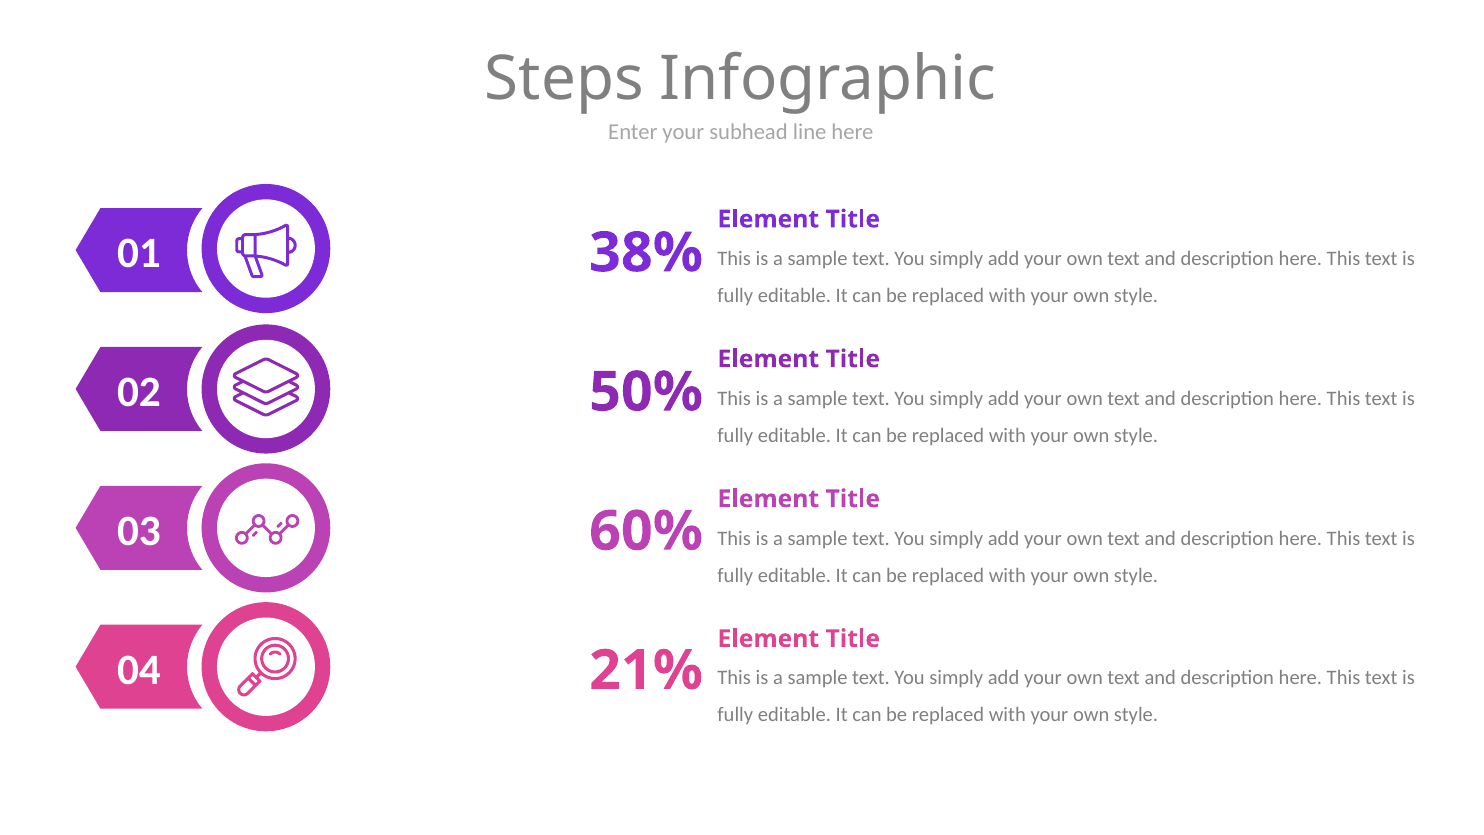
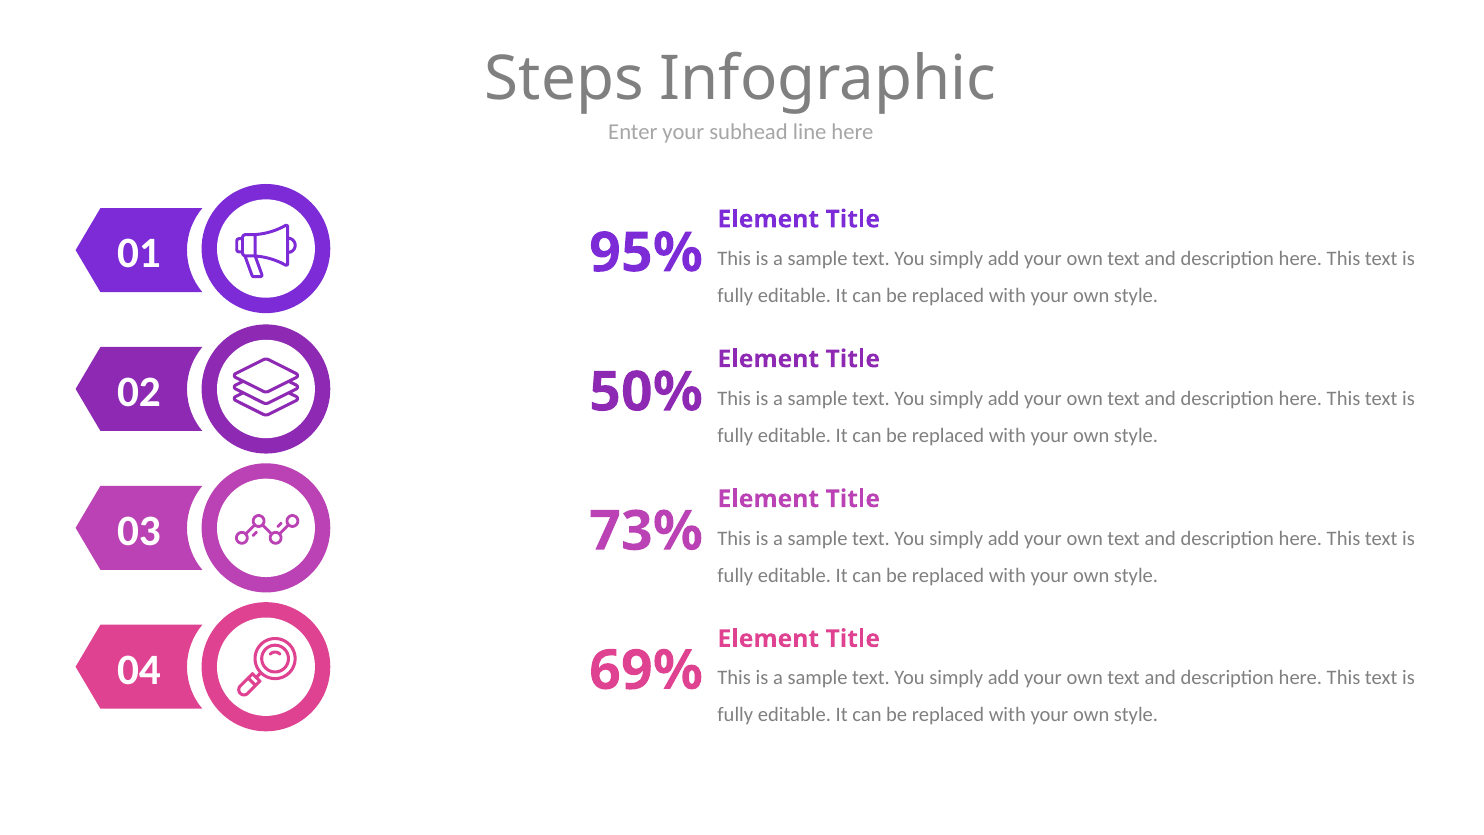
38%: 38% -> 95%
60%: 60% -> 73%
21%: 21% -> 69%
